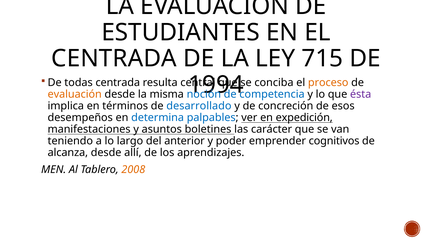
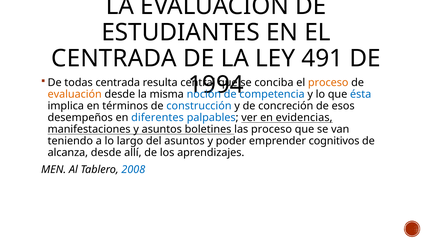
715: 715 -> 491
ésta colour: purple -> blue
desarrollado: desarrollado -> construcción
determina: determina -> diferentes
expedición: expedición -> evidencias
las carácter: carácter -> proceso
del anterior: anterior -> asuntos
2008 colour: orange -> blue
